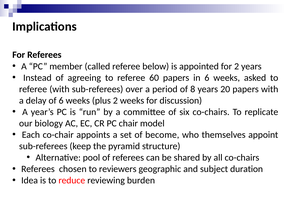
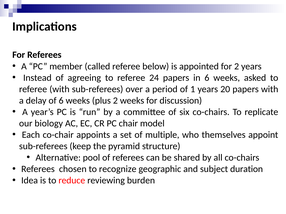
60: 60 -> 24
8: 8 -> 1
become: become -> multiple
reviewers: reviewers -> recognize
